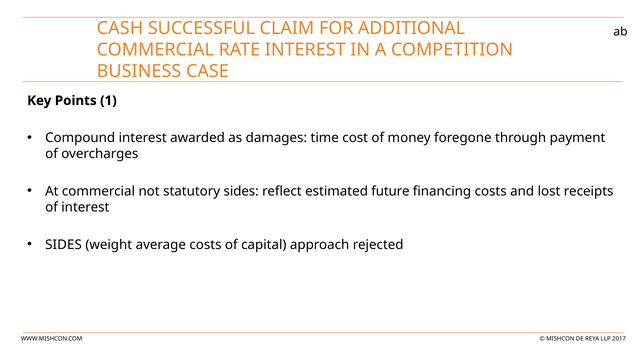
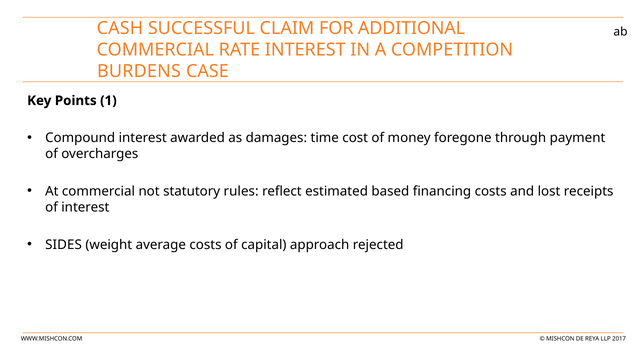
BUSINESS: BUSINESS -> BURDENS
statutory sides: sides -> rules
future: future -> based
